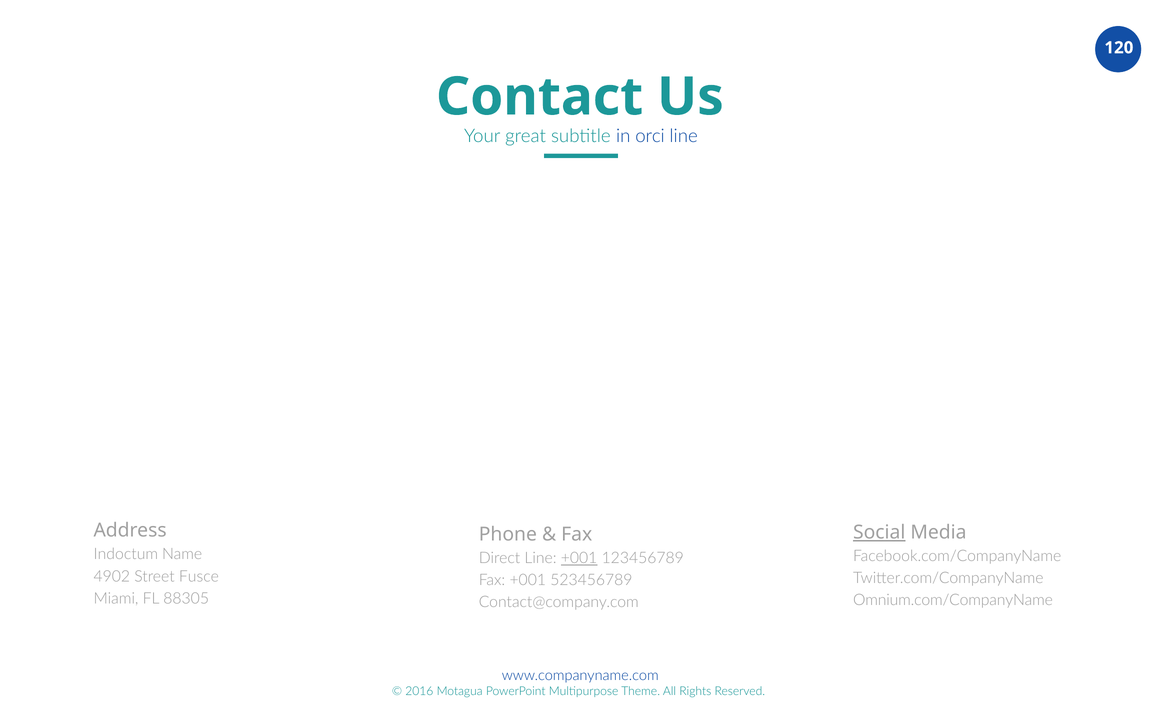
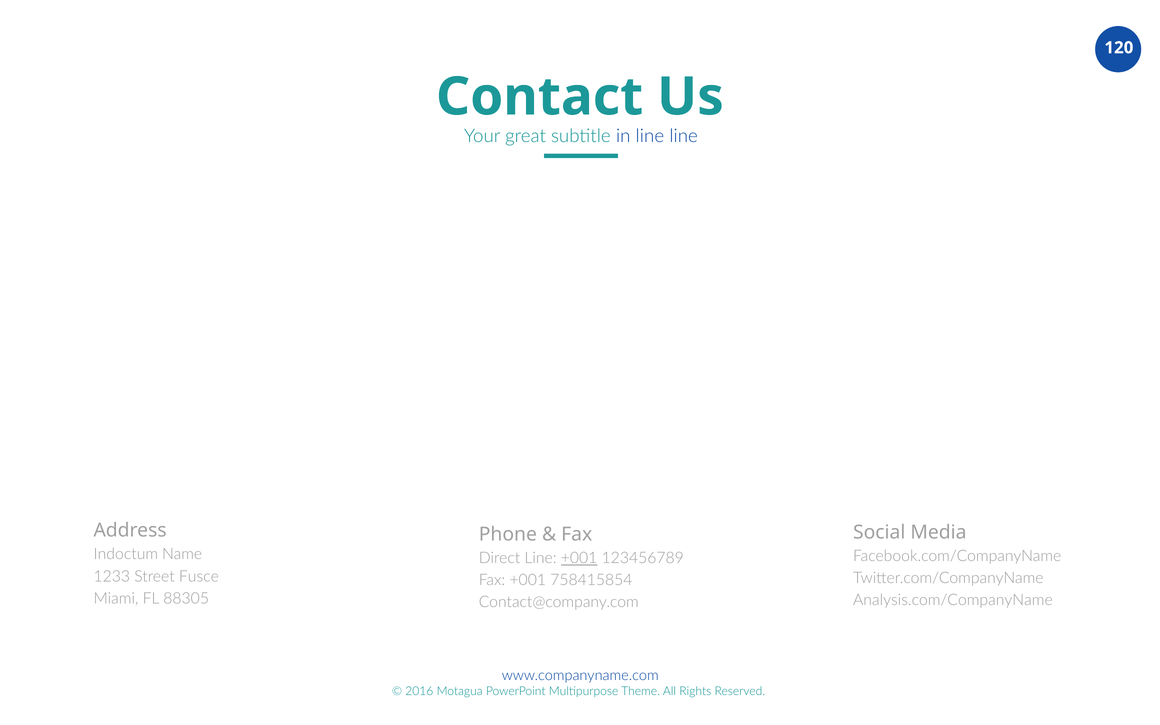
orci at (650, 136): orci -> line
Social underline: present -> none
4902: 4902 -> 1233
523456789: 523456789 -> 758415854
Omnium.com/CompanyName: Omnium.com/CompanyName -> Analysis.com/CompanyName
